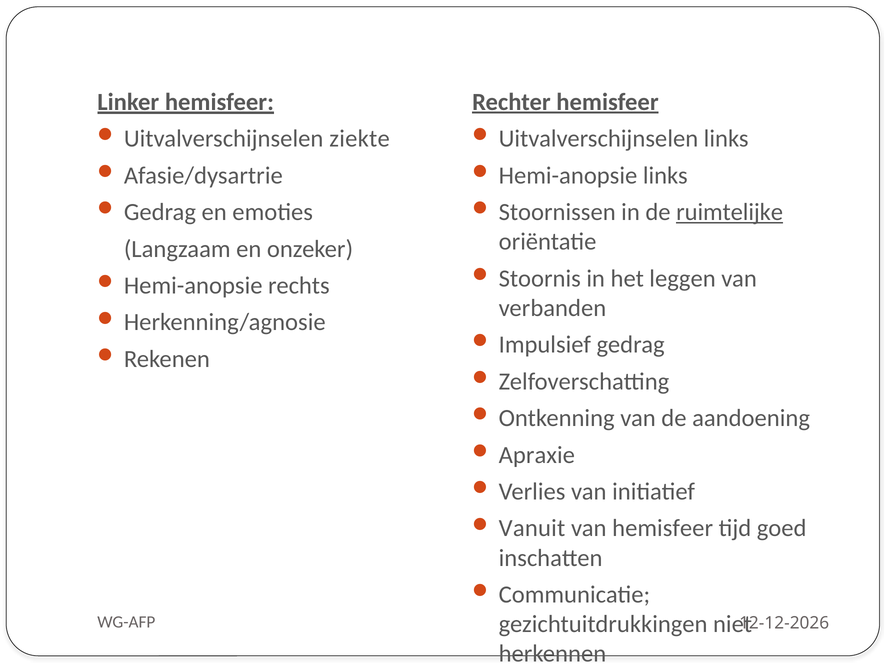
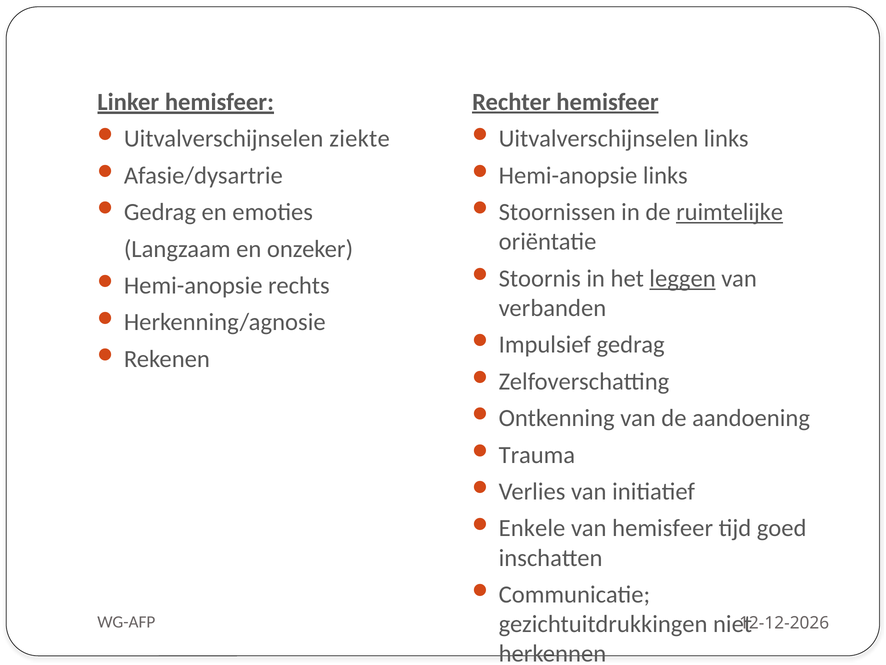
leggen underline: none -> present
Apraxie: Apraxie -> Trauma
Vanuit: Vanuit -> Enkele
